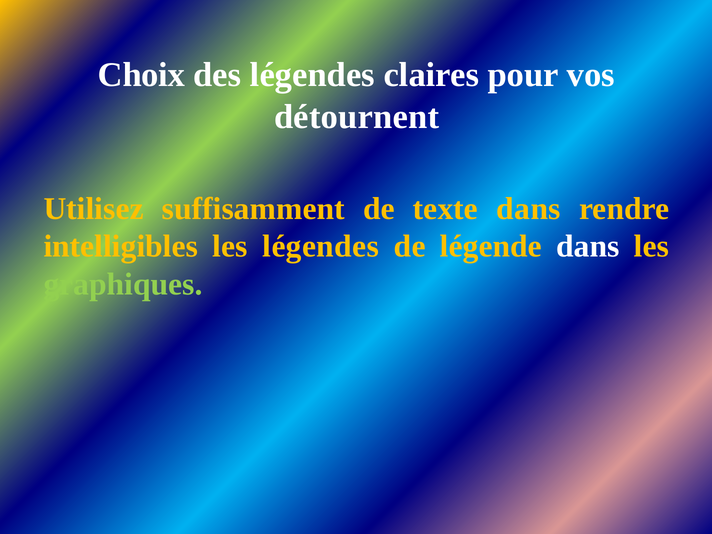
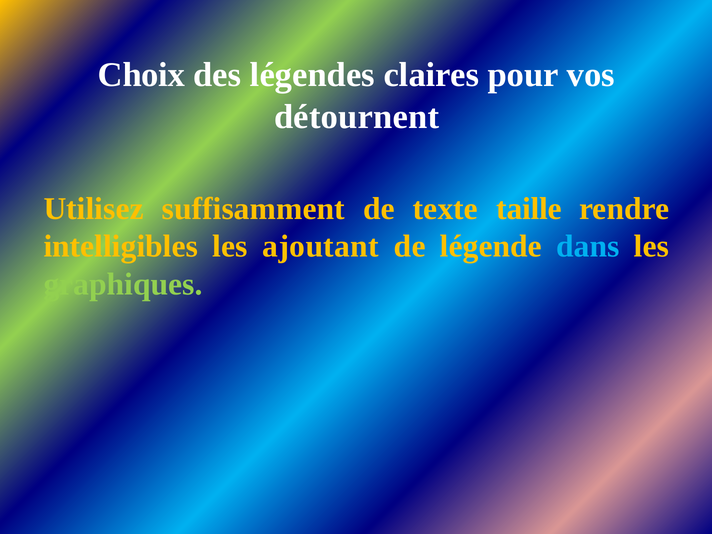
texte dans: dans -> taille
les légendes: légendes -> ajoutant
dans at (588, 247) colour: white -> light blue
